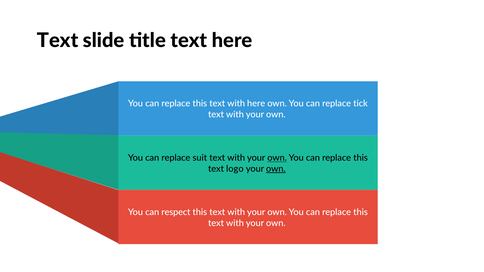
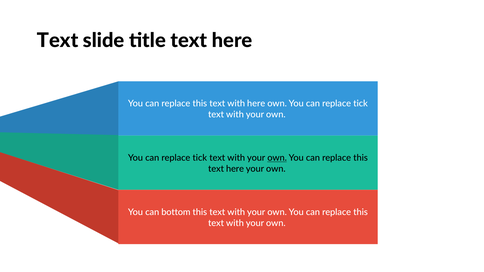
suit at (200, 158): suit -> tick
logo at (235, 169): logo -> here
own at (276, 169) underline: present -> none
respect: respect -> bottom
